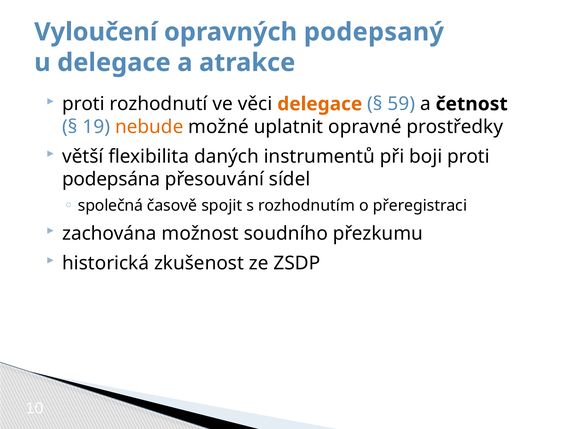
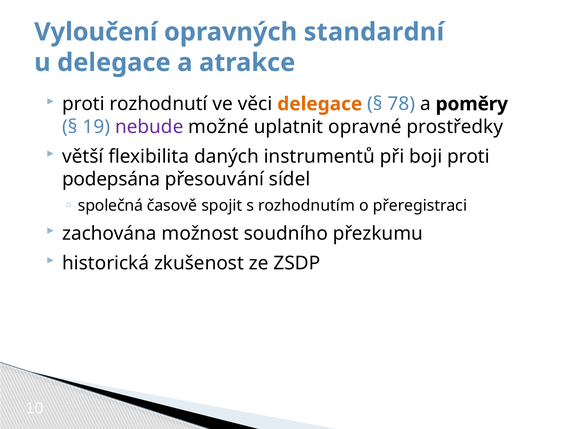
podepsaný: podepsaný -> standardní
59: 59 -> 78
četnost: četnost -> poměry
nebude colour: orange -> purple
